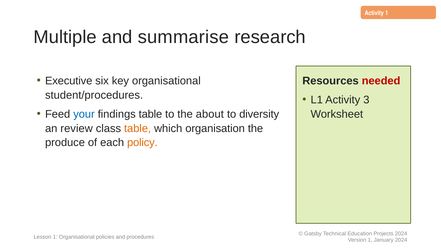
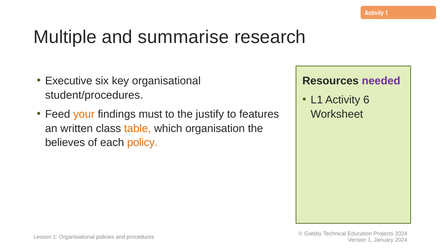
needed colour: red -> purple
3: 3 -> 6
your colour: blue -> orange
findings table: table -> must
about: about -> justify
diversity: diversity -> features
review: review -> written
produce: produce -> believes
